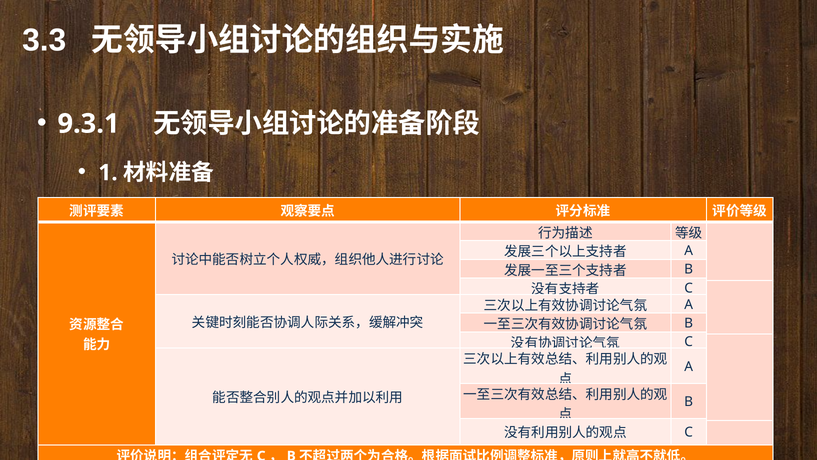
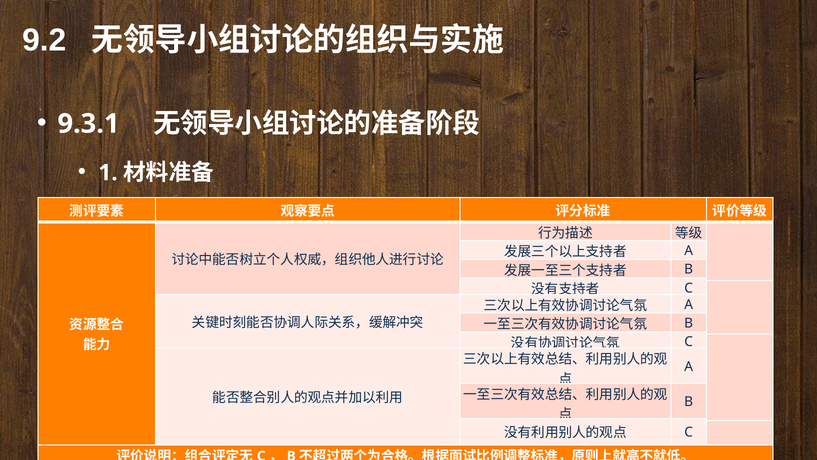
3.3: 3.3 -> 9.2
